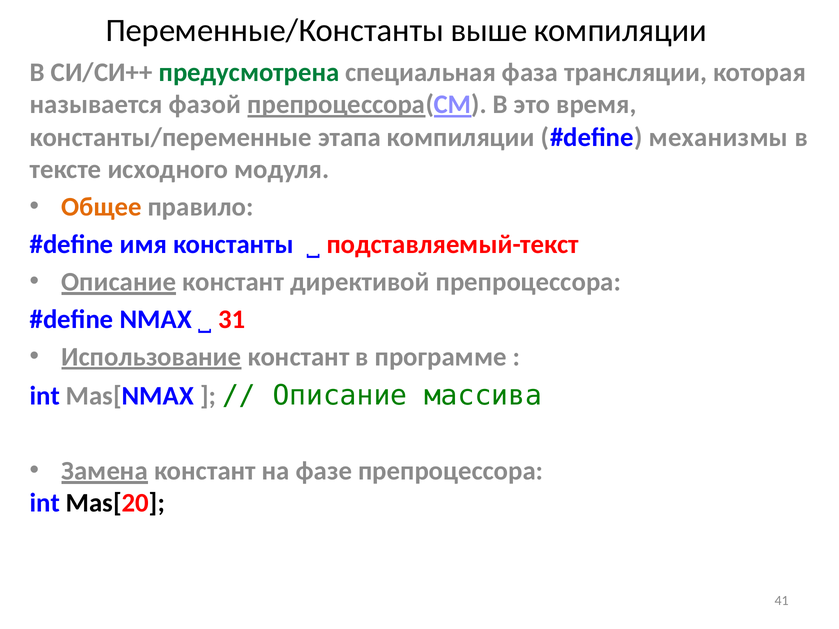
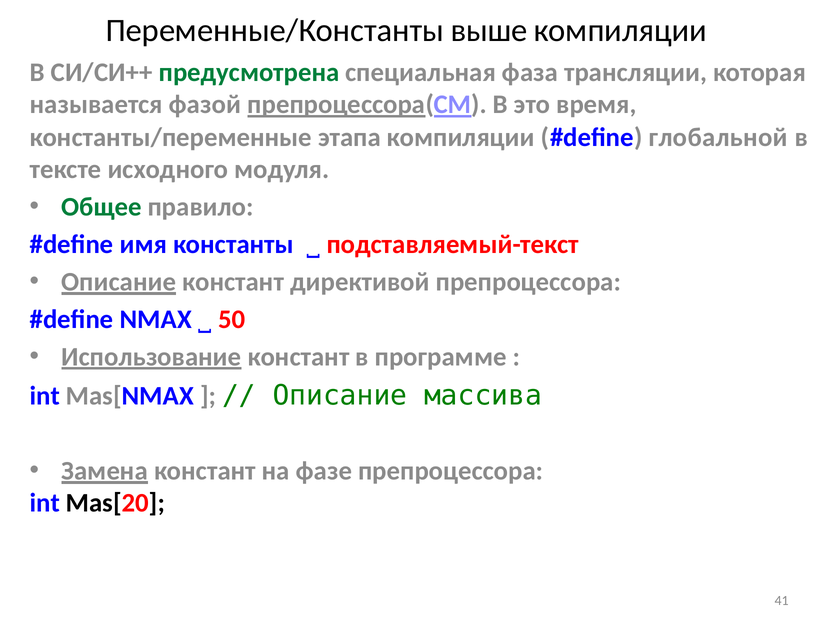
механизмы: механизмы -> глобальной
Общее colour: orange -> green
31: 31 -> 50
